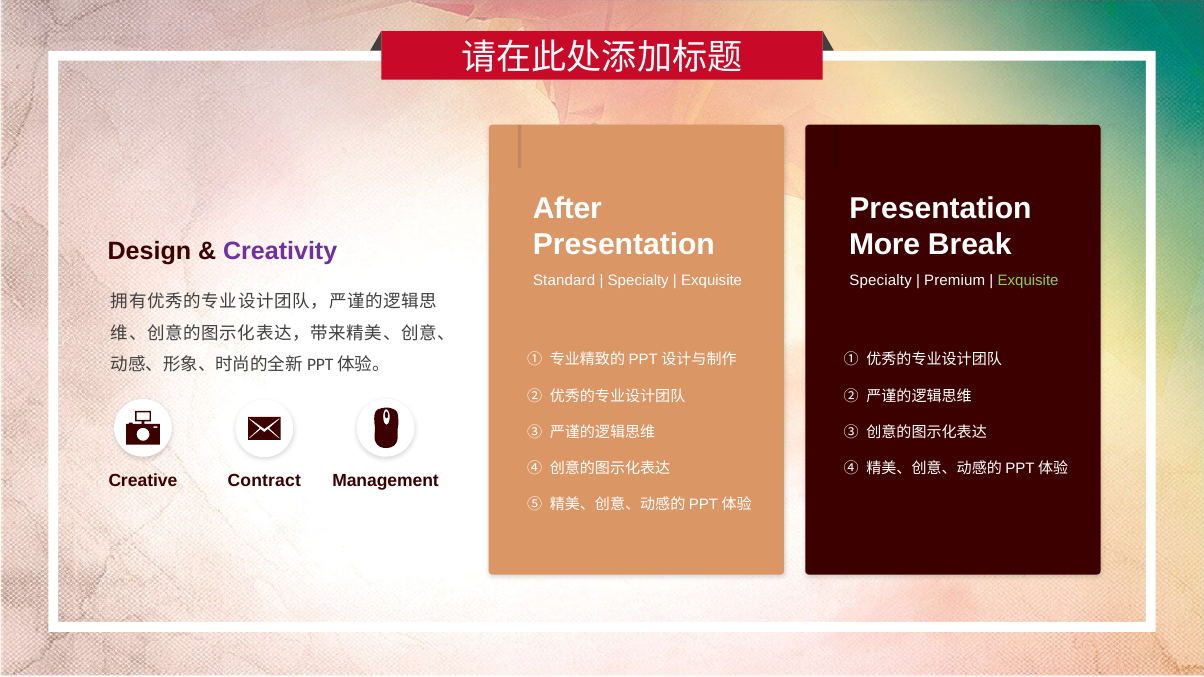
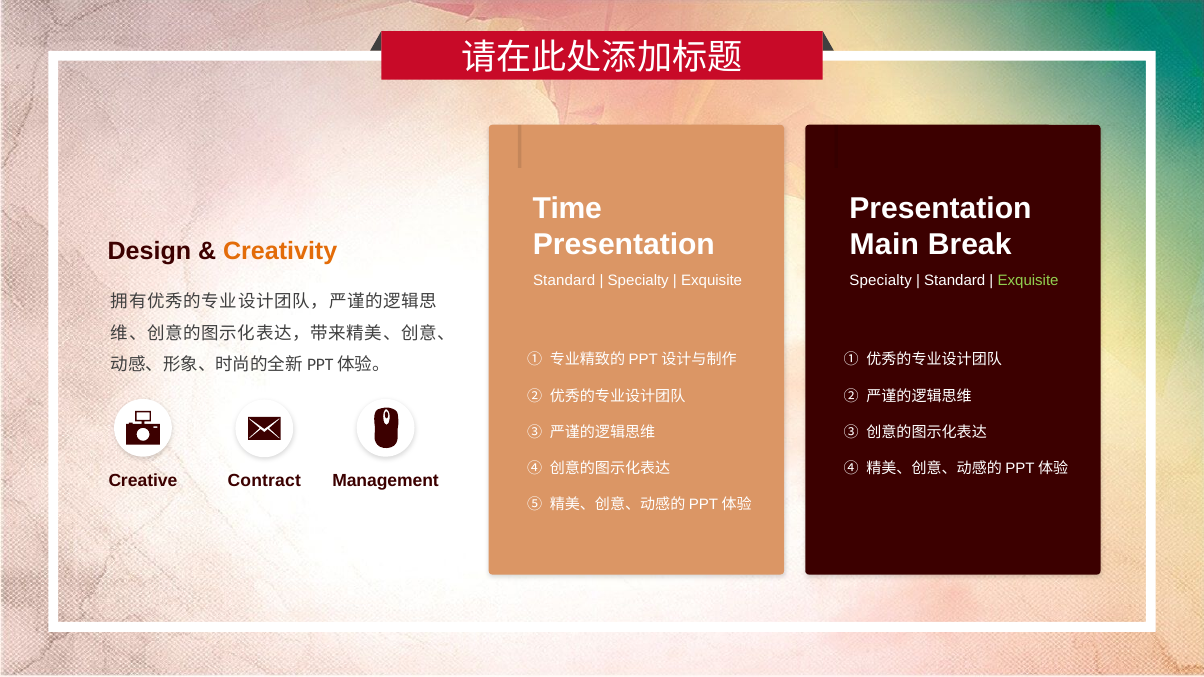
After: After -> Time
More: More -> Main
Creativity colour: purple -> orange
Premium at (955, 280): Premium -> Standard
